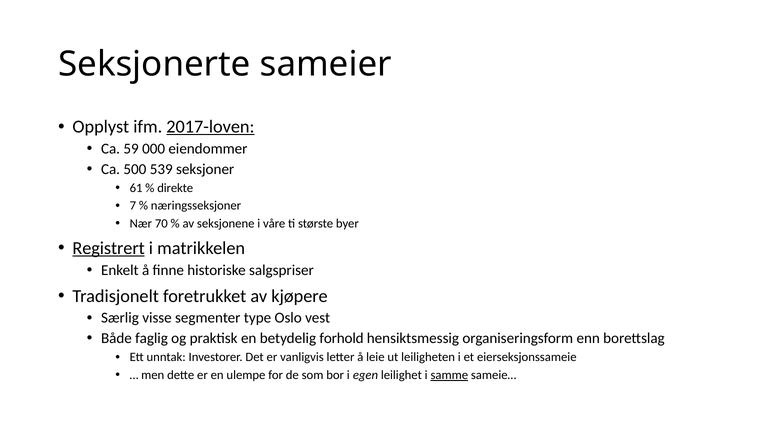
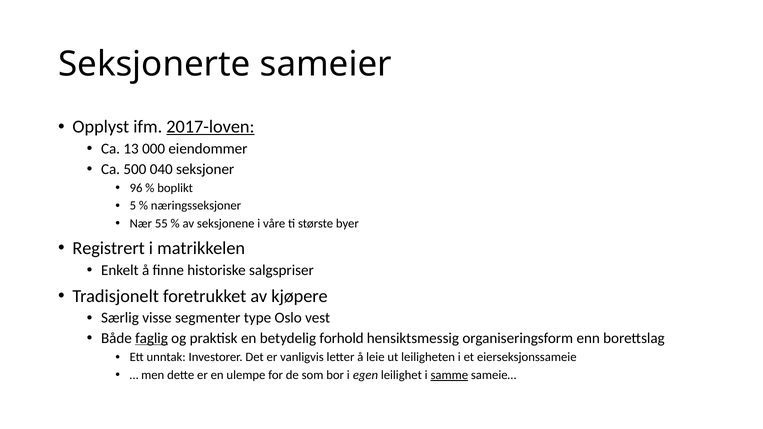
59: 59 -> 13
539: 539 -> 040
61: 61 -> 96
direkte: direkte -> boplikt
7: 7 -> 5
70: 70 -> 55
Registrert underline: present -> none
faglig underline: none -> present
